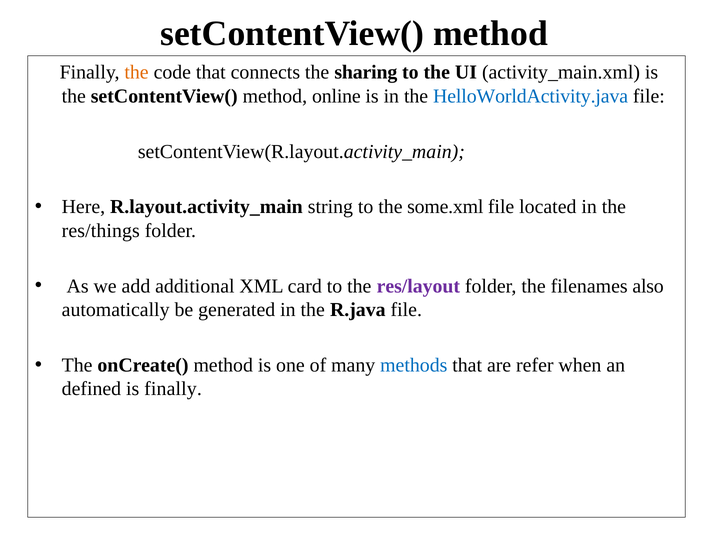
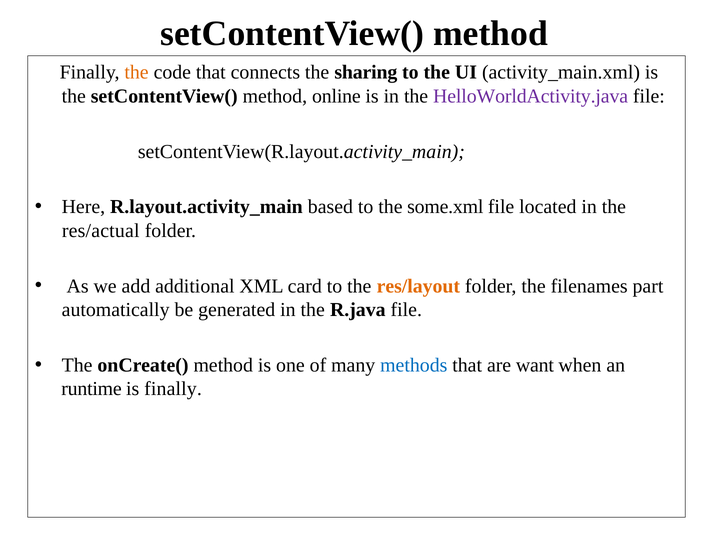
HelloWorldActivity.java colour: blue -> purple
string: string -> based
res/things: res/things -> res/actual
res/layout colour: purple -> orange
also: also -> part
refer: refer -> want
defined: defined -> runtime
